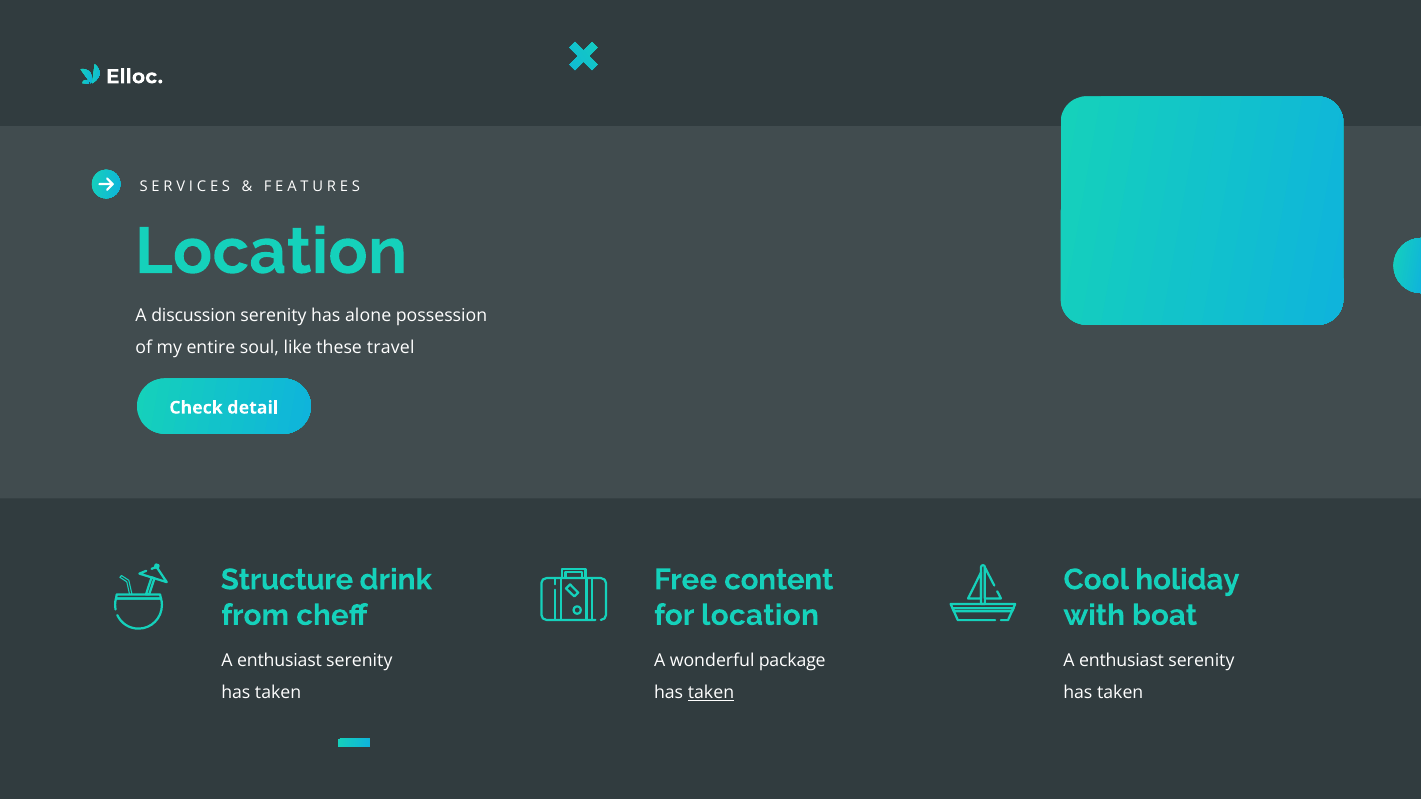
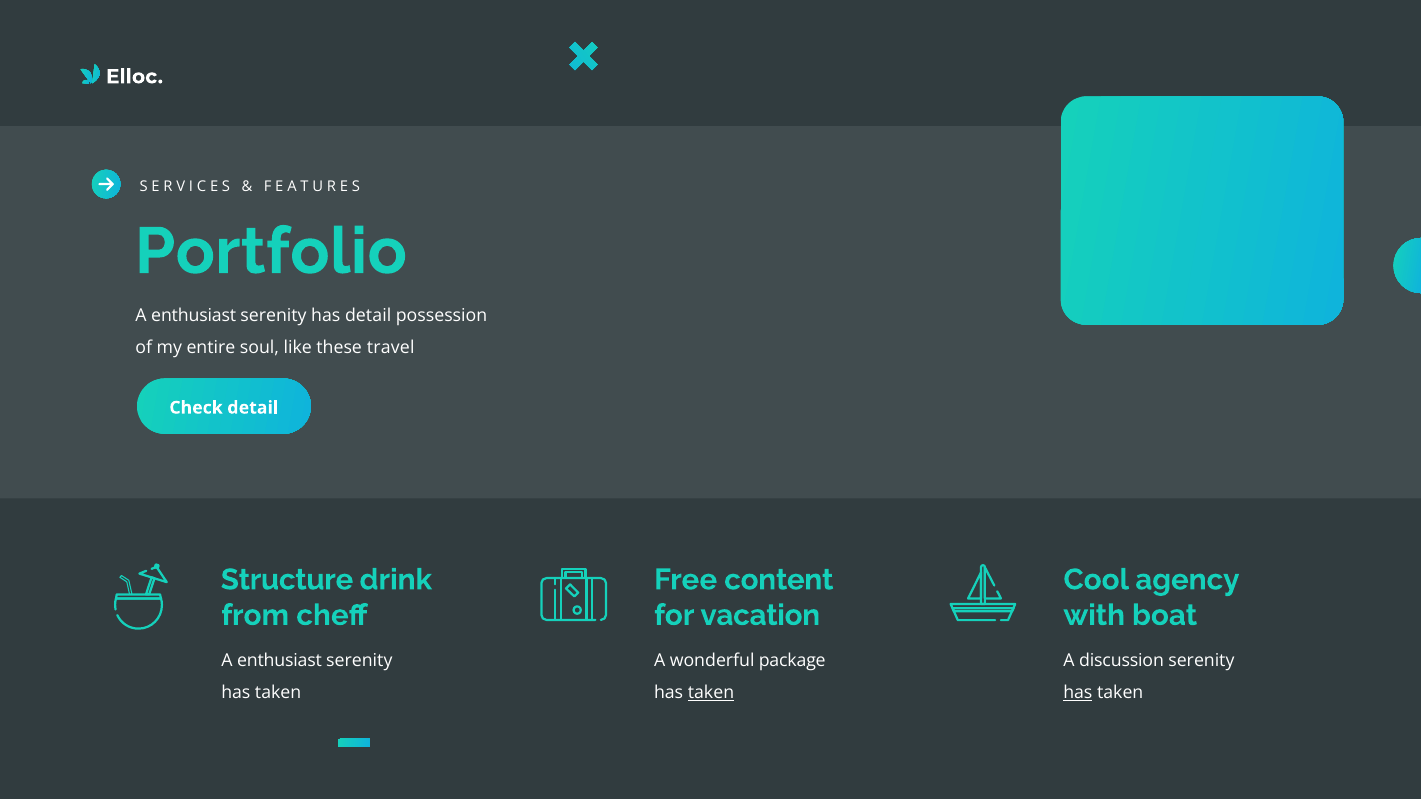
Location at (271, 252): Location -> Portfolio
discussion at (194, 316): discussion -> enthusiast
has alone: alone -> detail
holiday: holiday -> agency
for location: location -> vacation
enthusiast at (1122, 661): enthusiast -> discussion
has at (1078, 693) underline: none -> present
